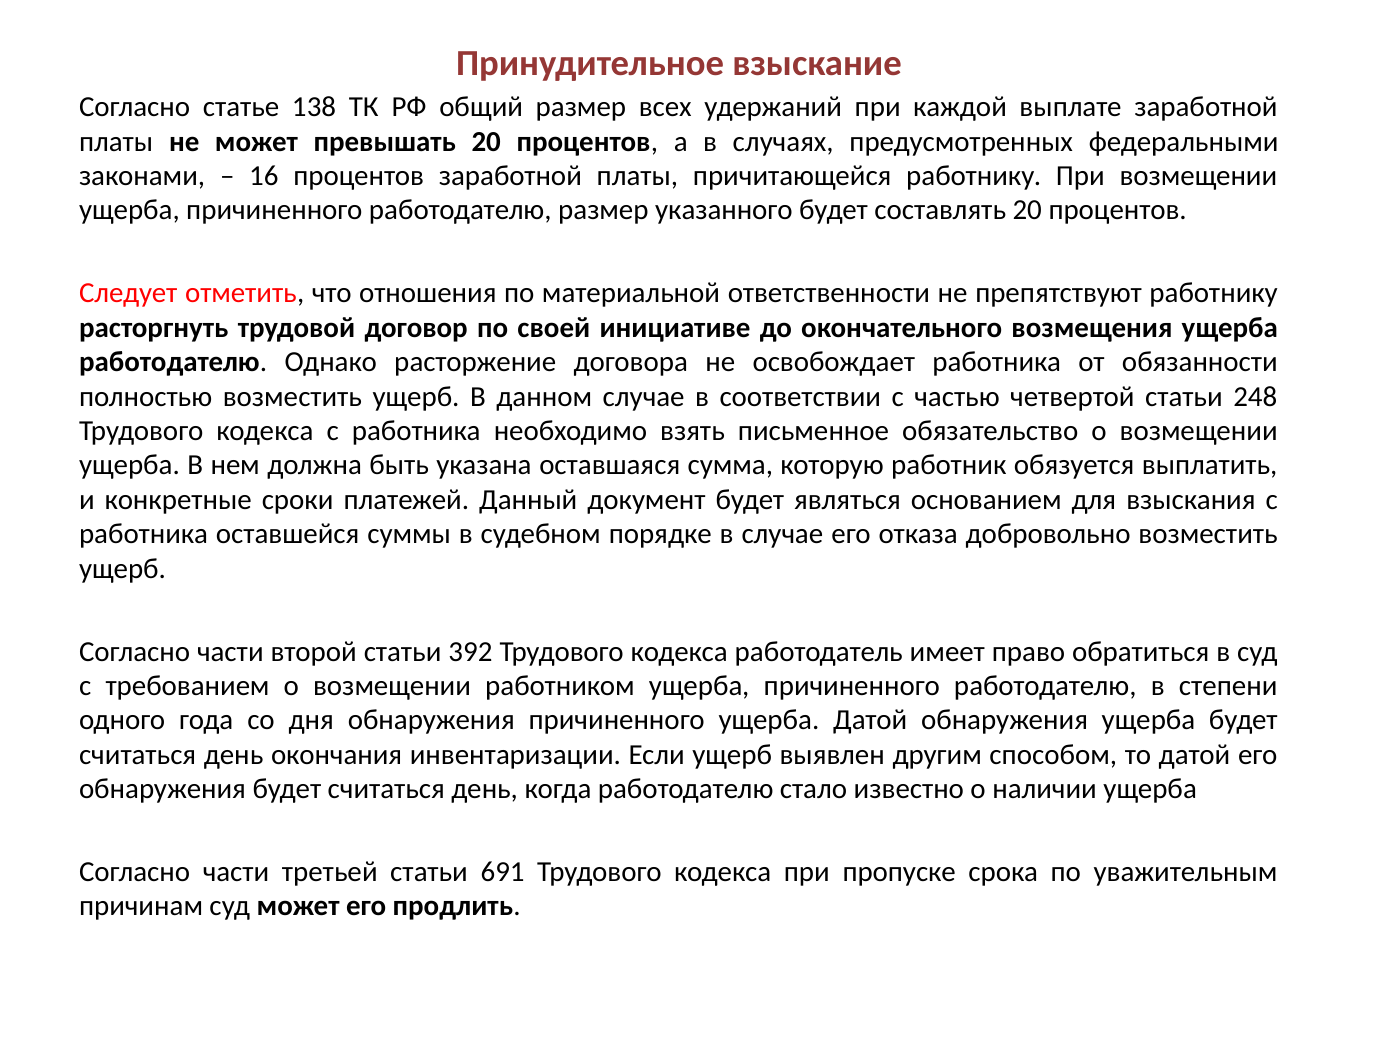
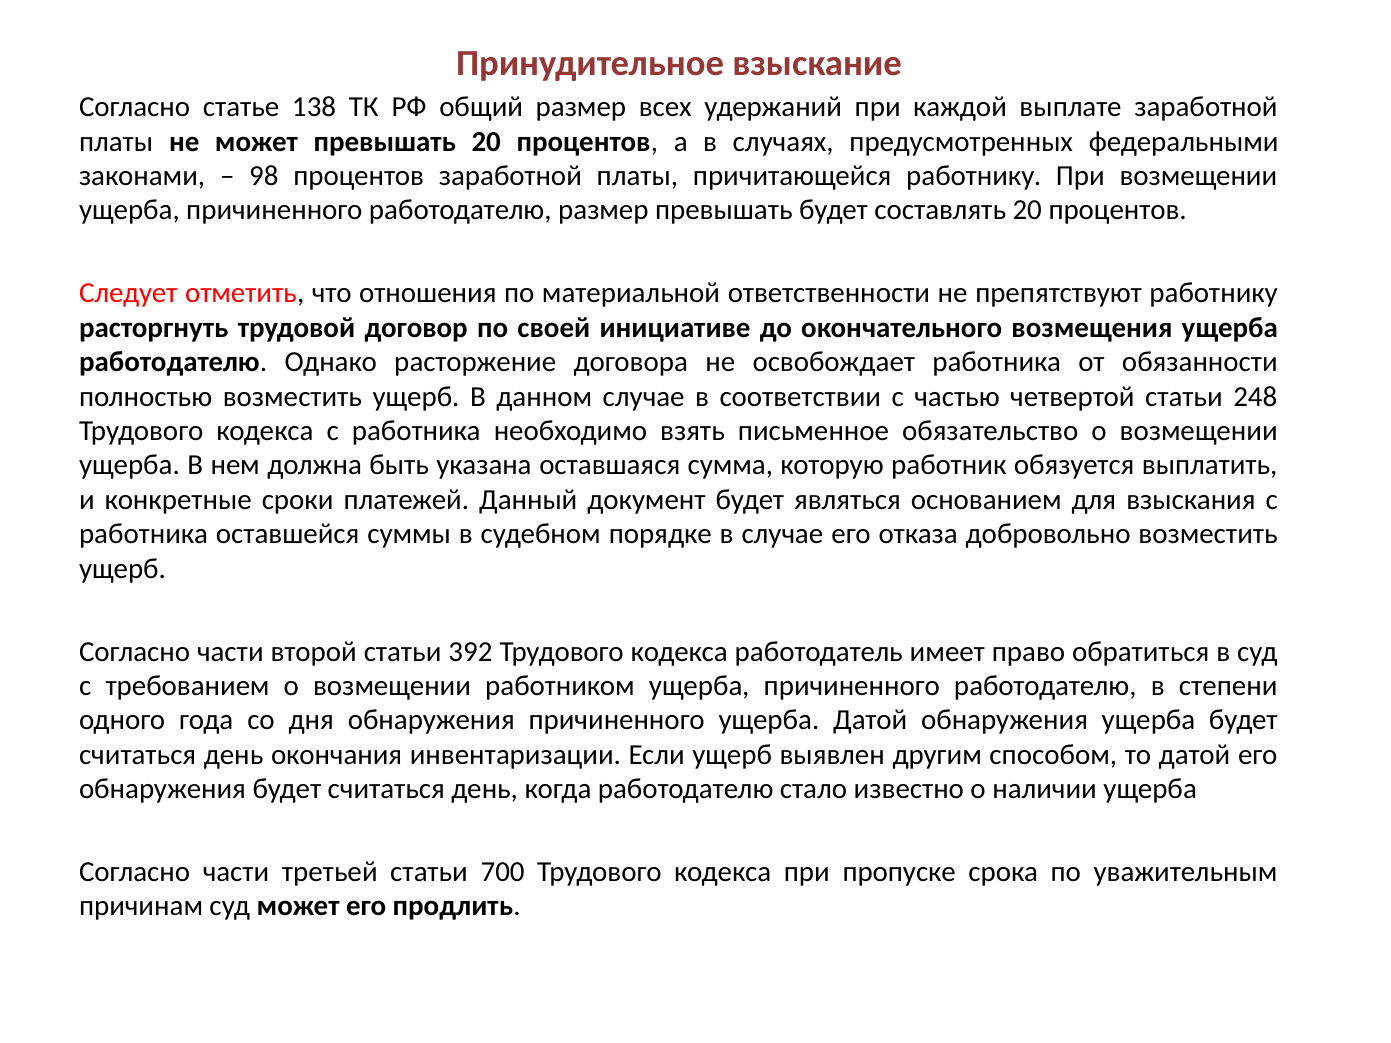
16: 16 -> 98
размер указанного: указанного -> превышать
691: 691 -> 700
